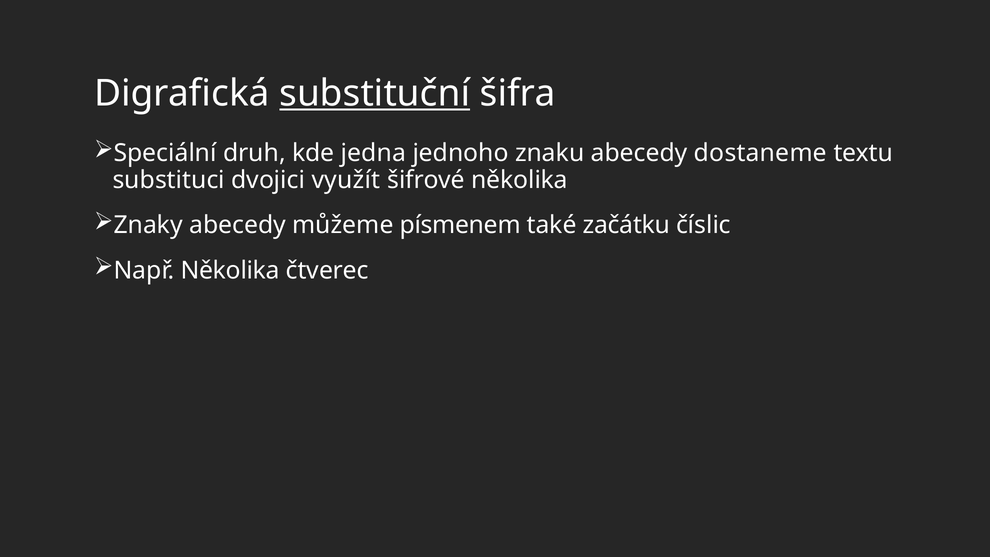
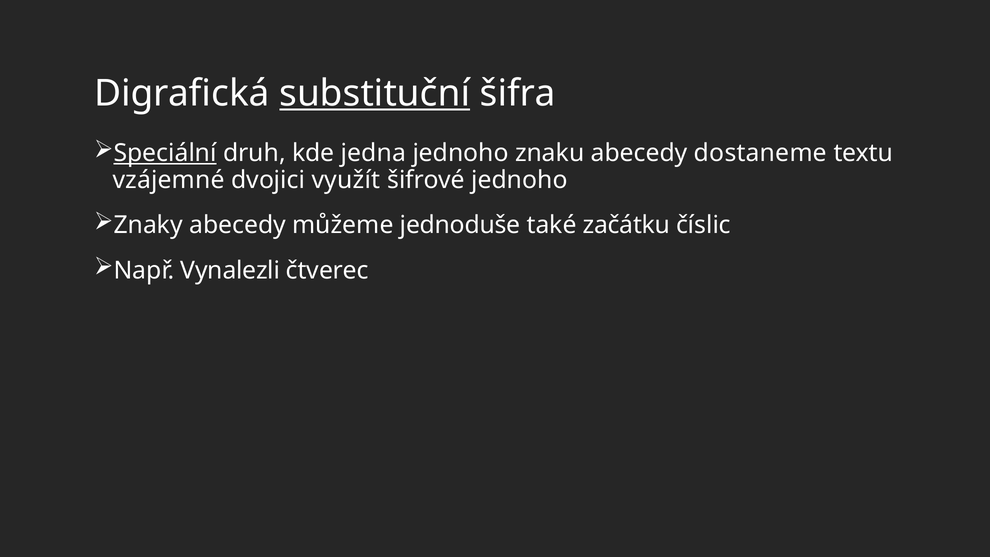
Speciální underline: none -> present
substituci: substituci -> vzájemné
šifrové několika: několika -> jednoho
písmenem: písmenem -> jednoduše
Např Několika: Několika -> Vynalezli
